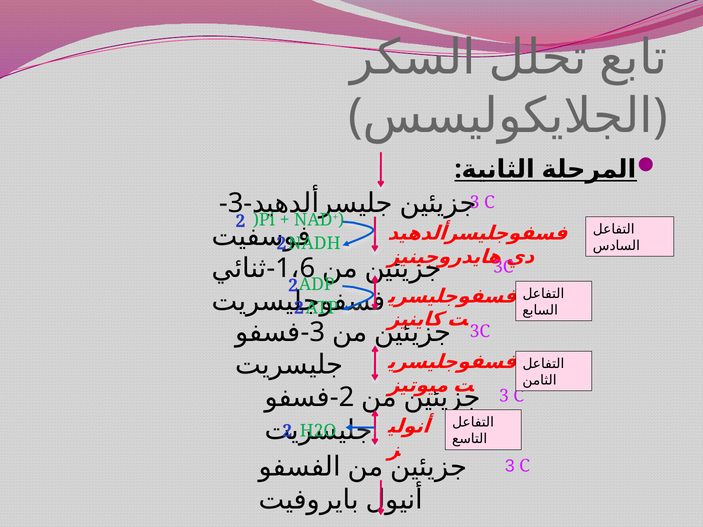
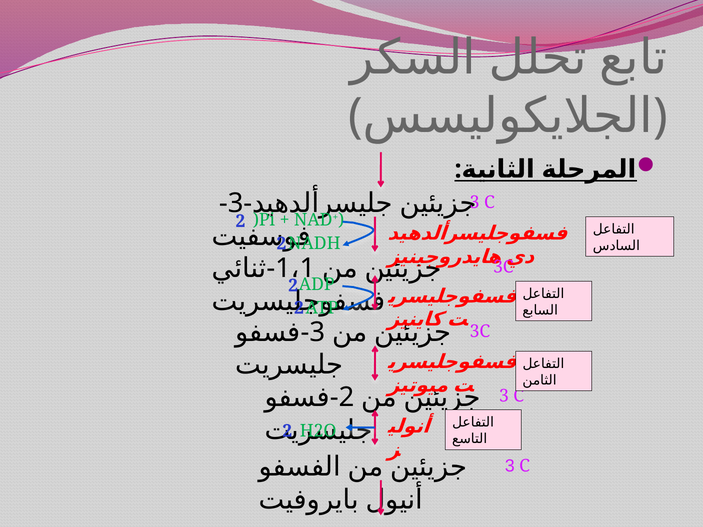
6 at (307, 269): 6 -> 1
